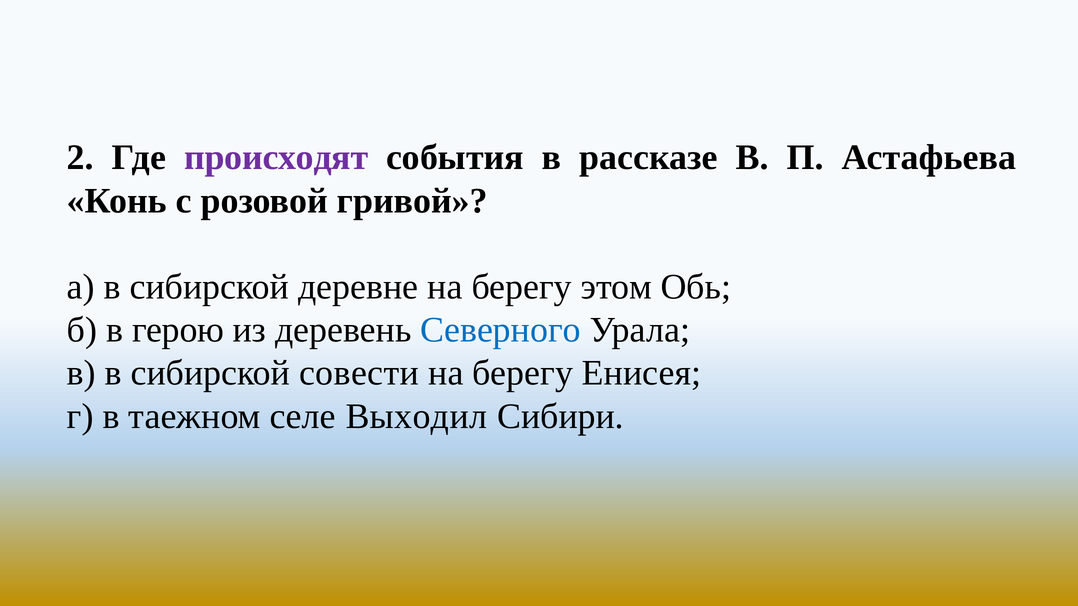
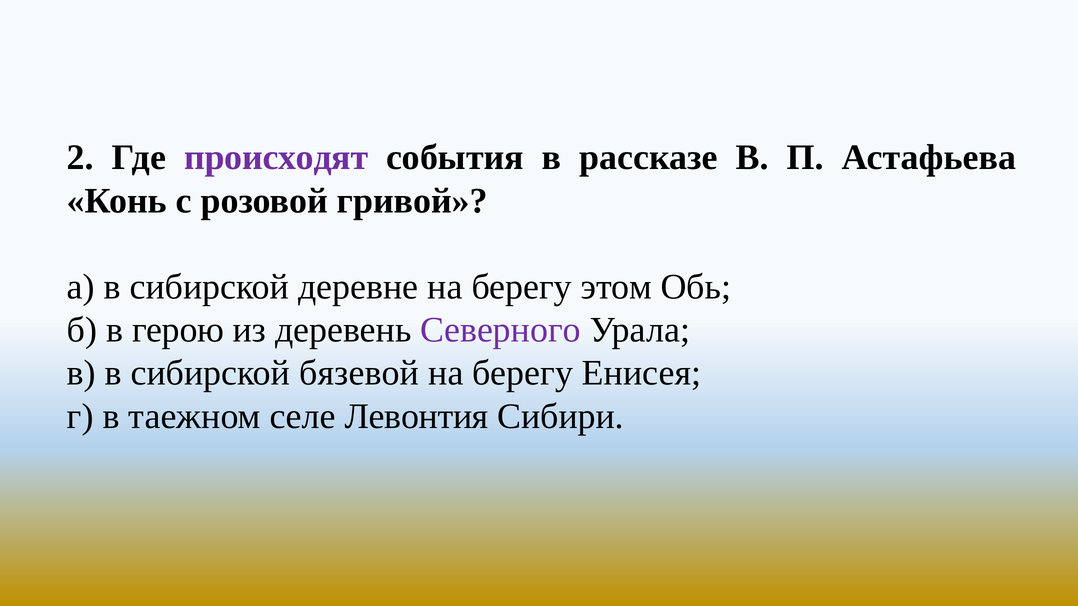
Северного colour: blue -> purple
совести: совести -> бязевой
Выходил: Выходил -> Левонтия
